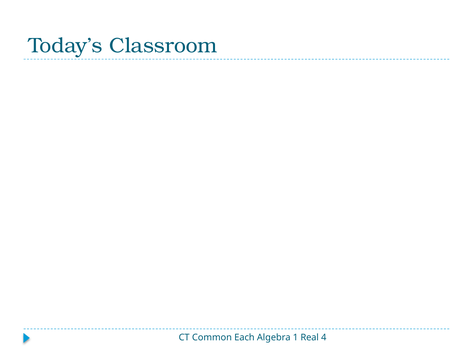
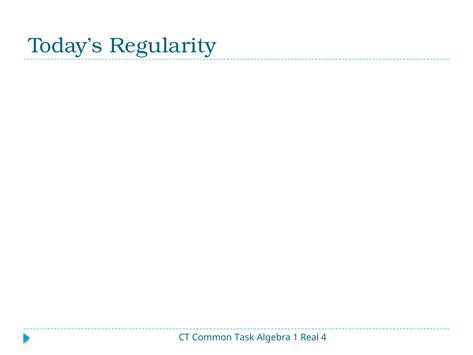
Classroom: Classroom -> Regularity
Each: Each -> Task
